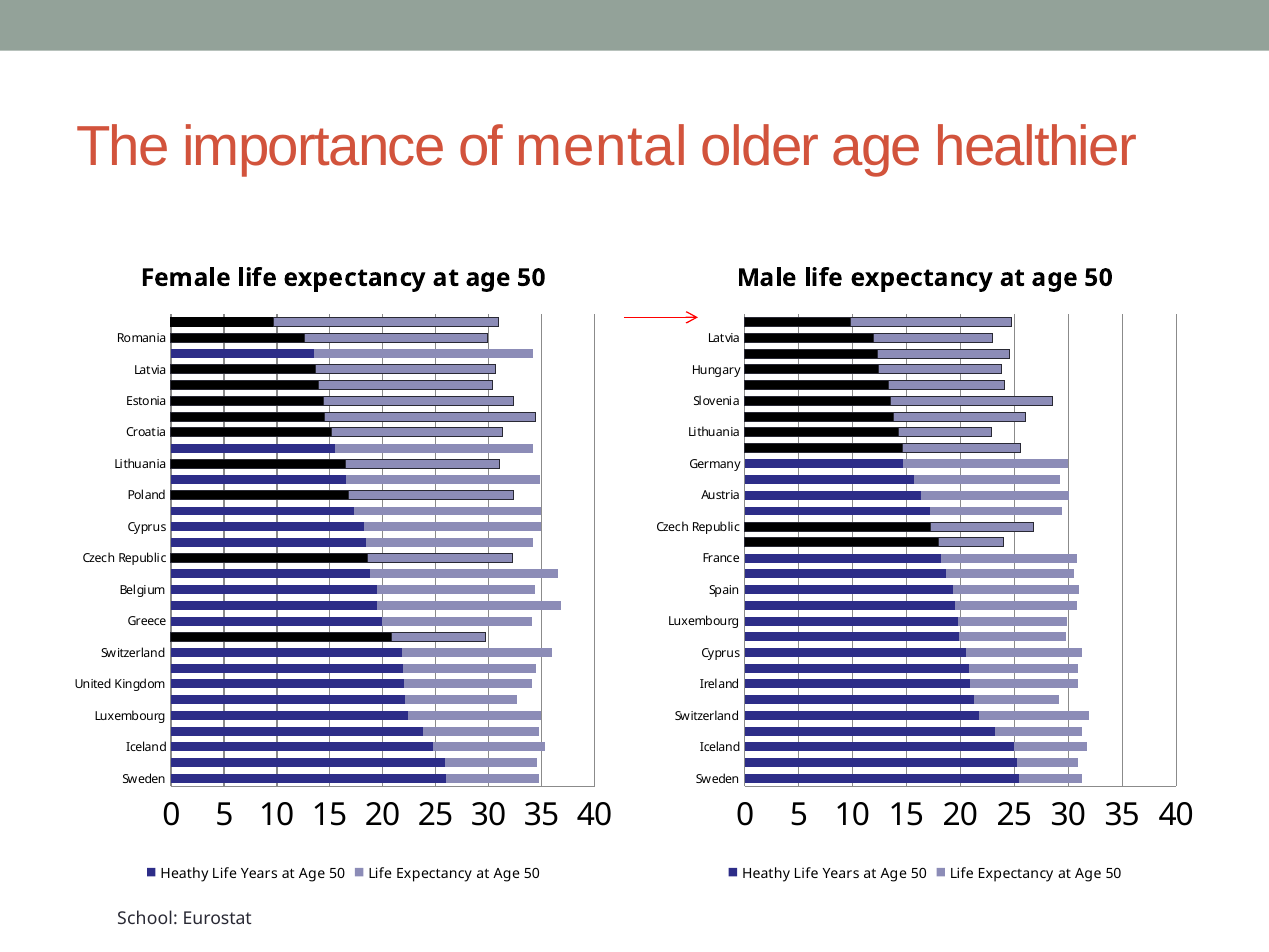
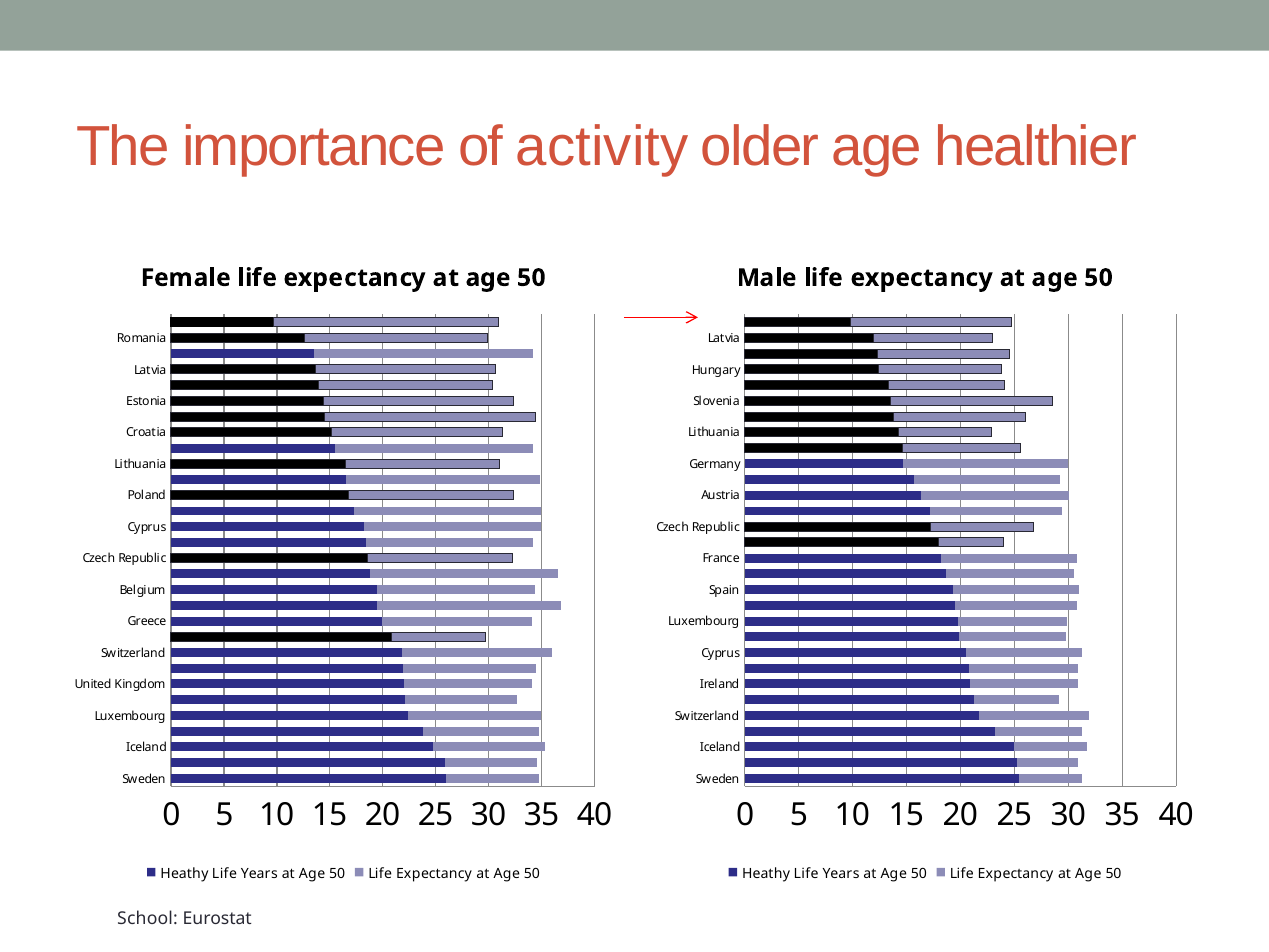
mental: mental -> activity
